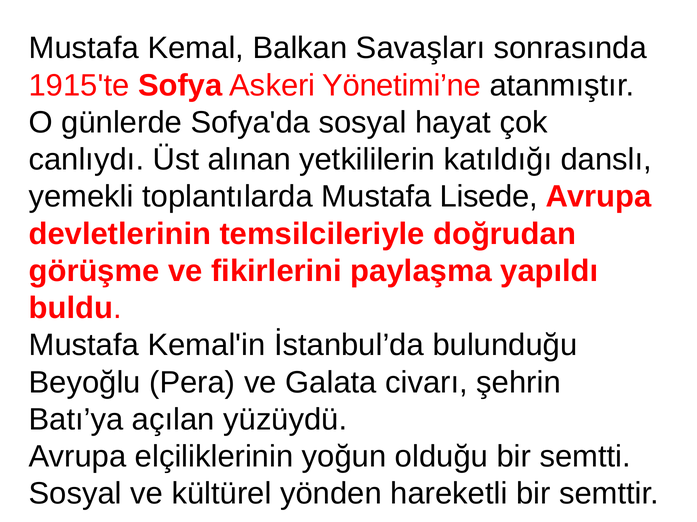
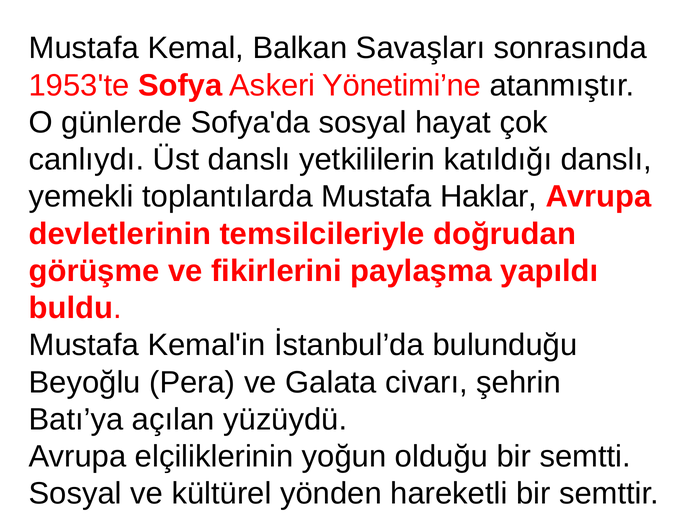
1915'te: 1915'te -> 1953'te
Üst alınan: alınan -> danslı
Lisede: Lisede -> Haklar
